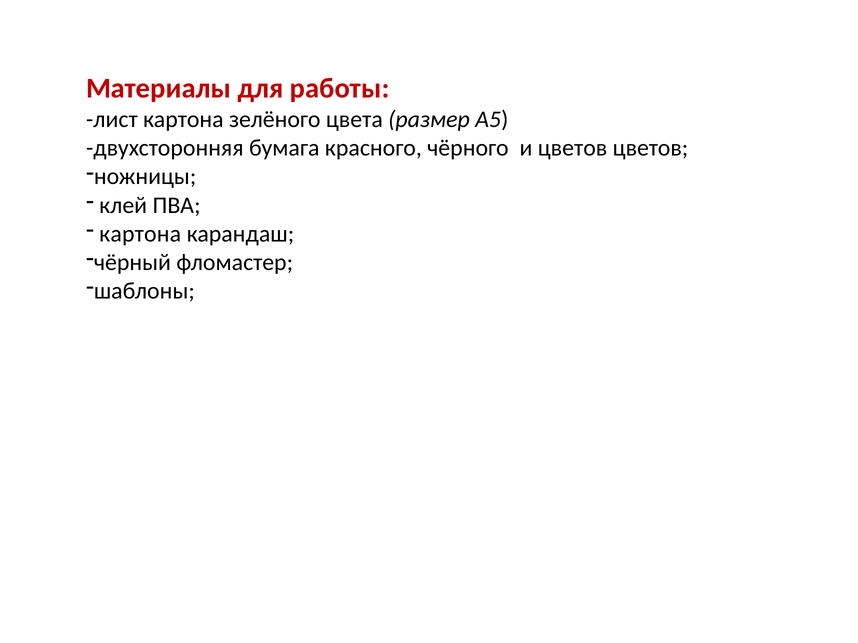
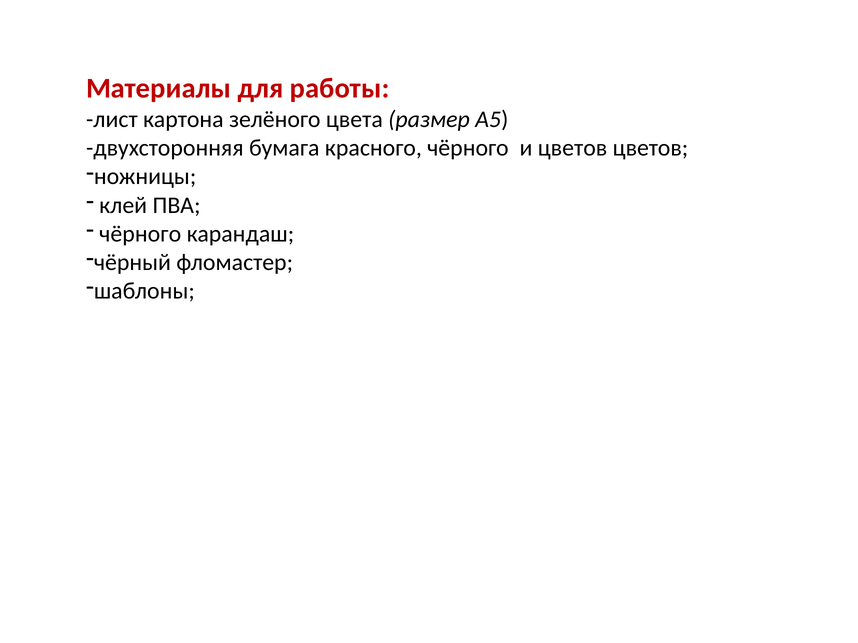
картона at (140, 234): картона -> чёрного
